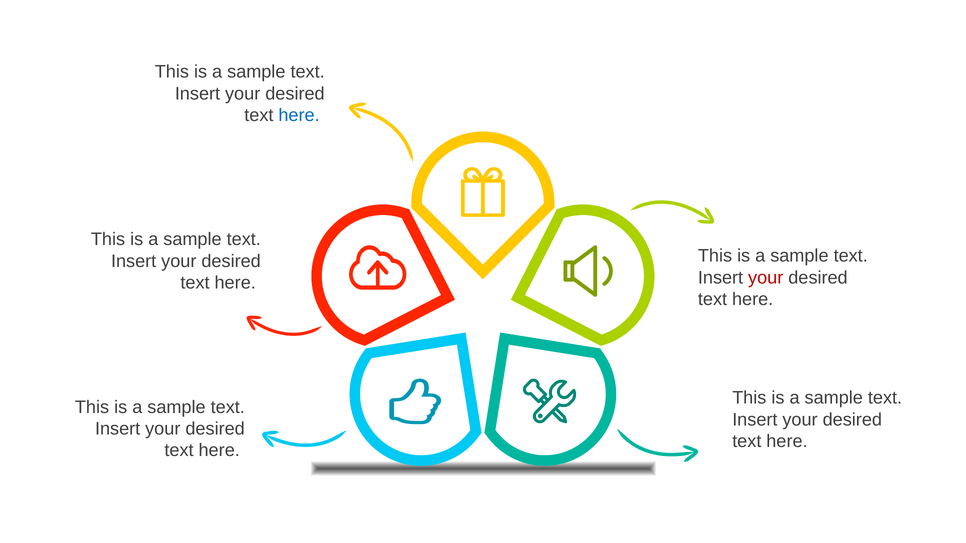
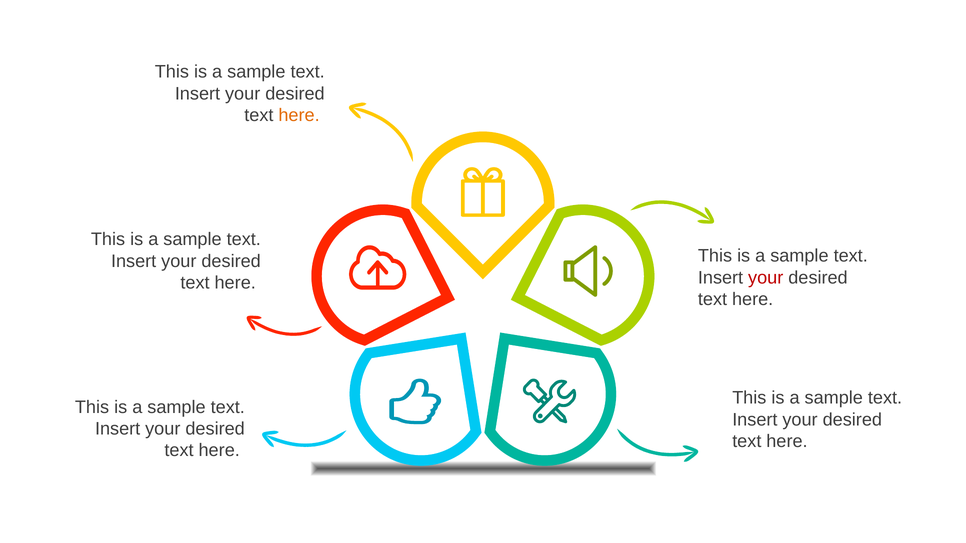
here at (299, 115) colour: blue -> orange
